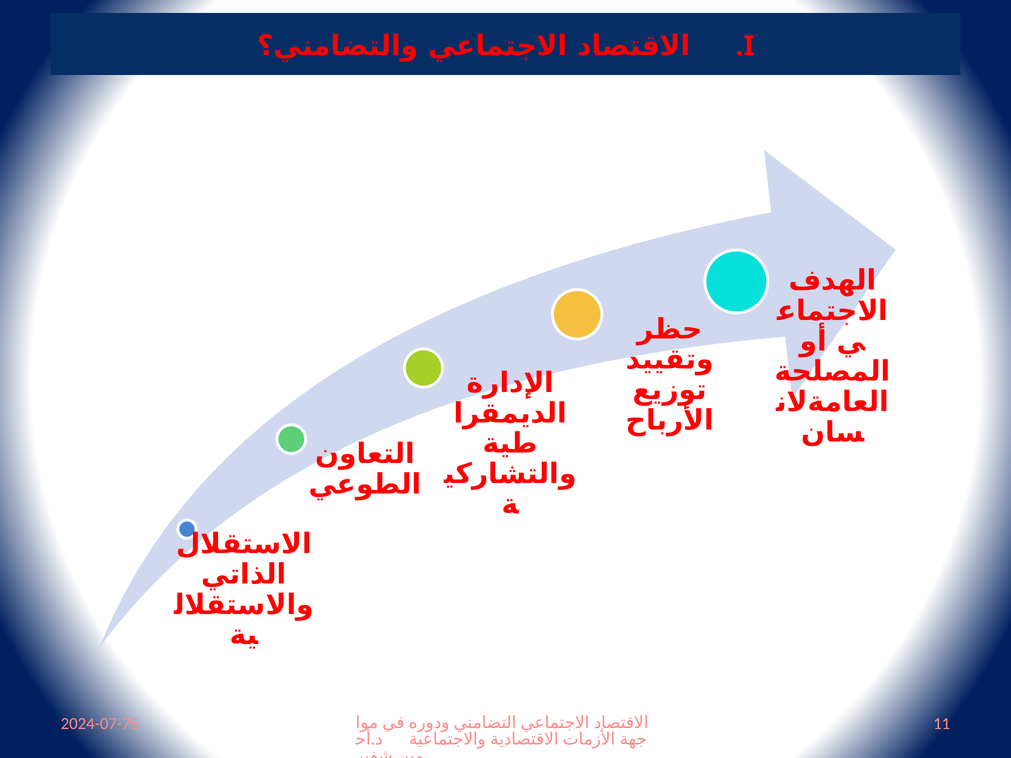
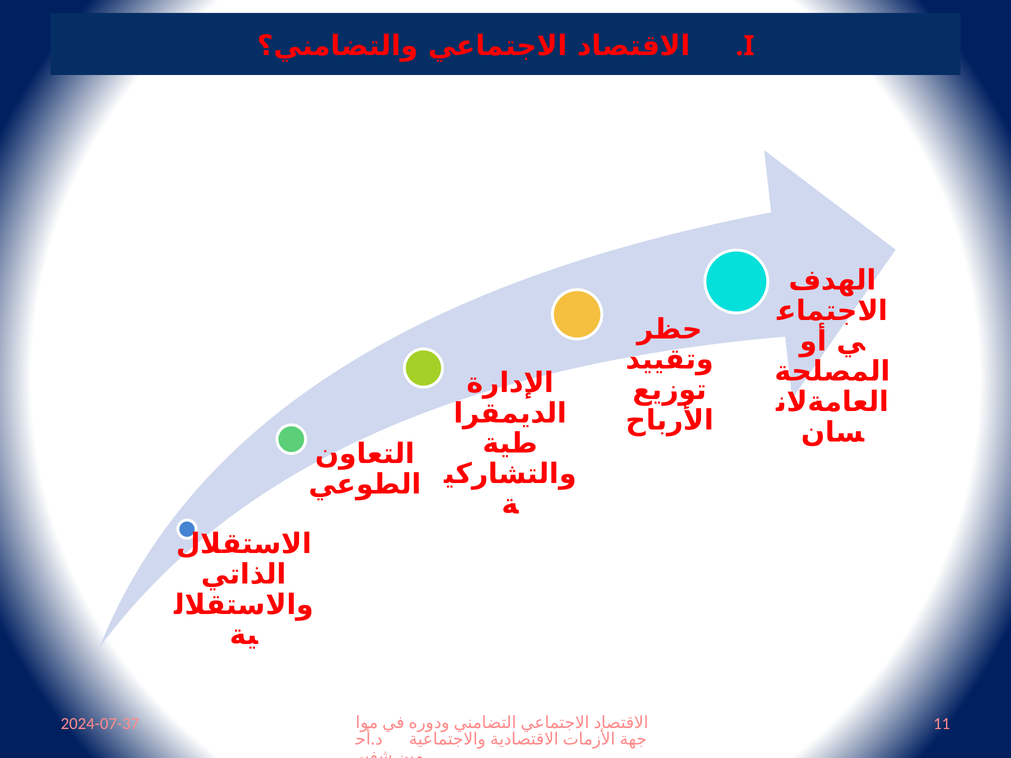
2024-07-75: 2024-07-75 -> 2024-07-37
